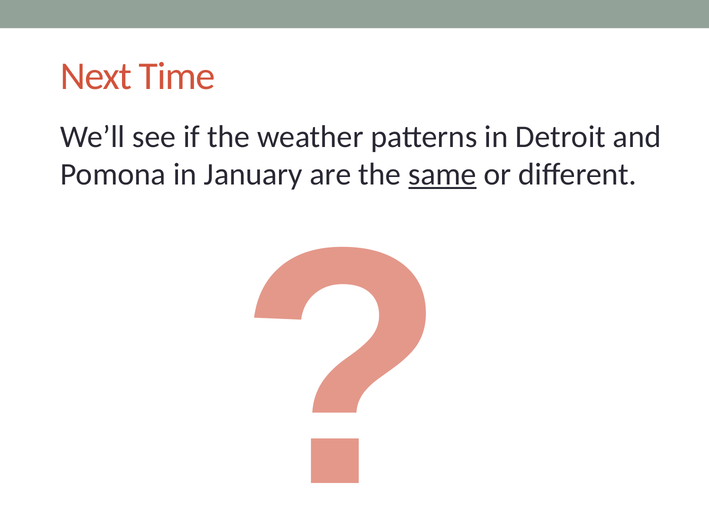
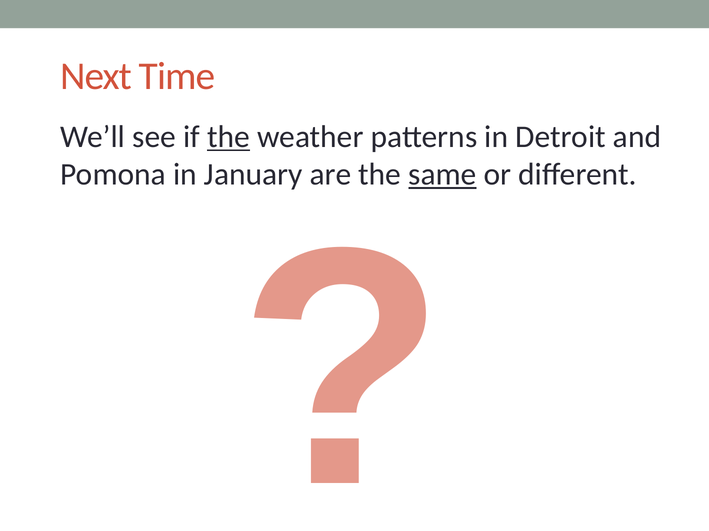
the at (228, 137) underline: none -> present
